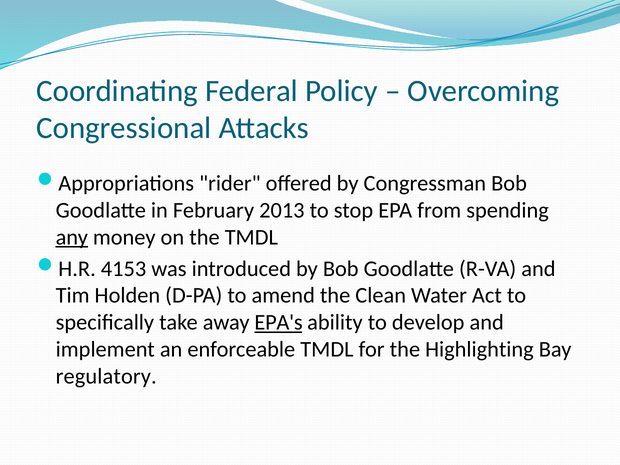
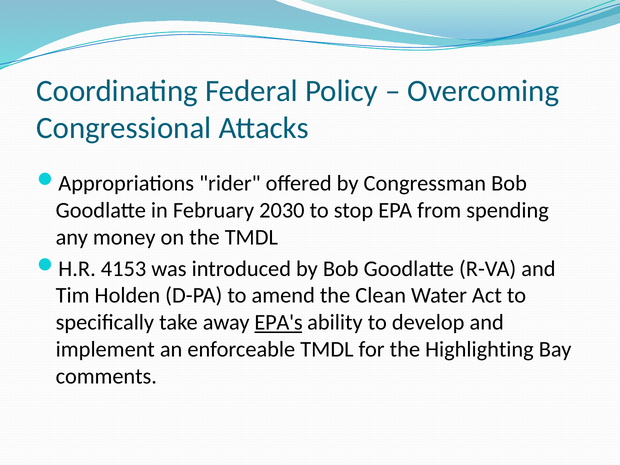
2013: 2013 -> 2030
any underline: present -> none
regulatory: regulatory -> comments
